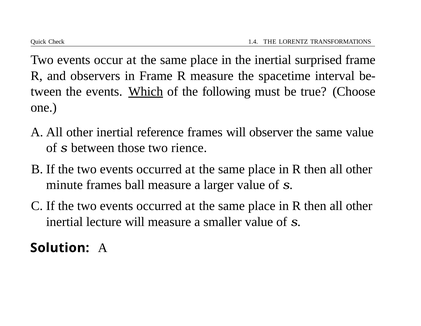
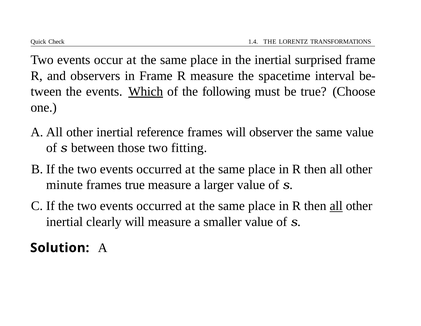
rience: rience -> fitting
frames ball: ball -> true
all at (336, 206) underline: none -> present
lecture: lecture -> clearly
